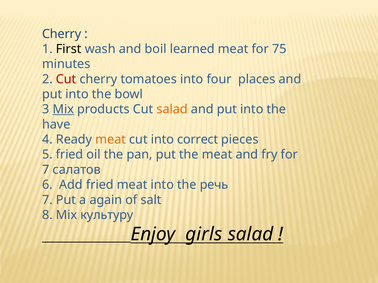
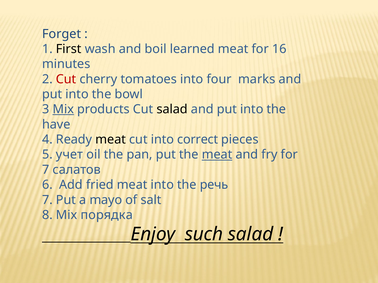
Cherry at (62, 34): Cherry -> Forget
75: 75 -> 16
places: places -> marks
salad at (172, 110) colour: orange -> black
meat at (111, 140) colour: orange -> black
5 fried: fried -> учет
meat at (217, 155) underline: none -> present
again: again -> mayo
культуру: культуру -> порядка
girls: girls -> such
